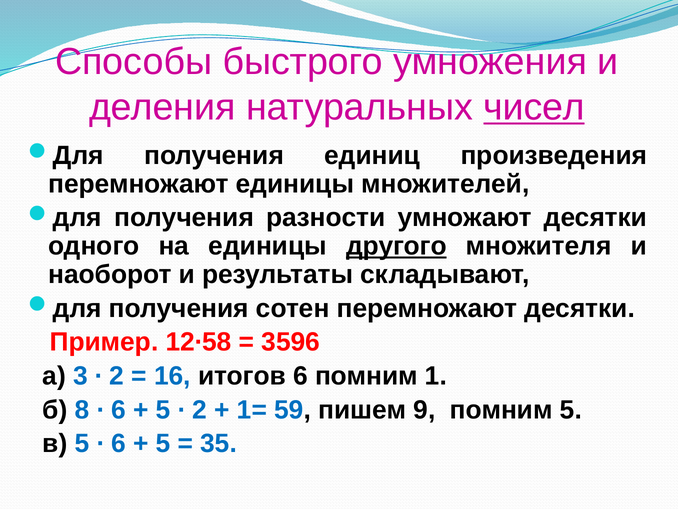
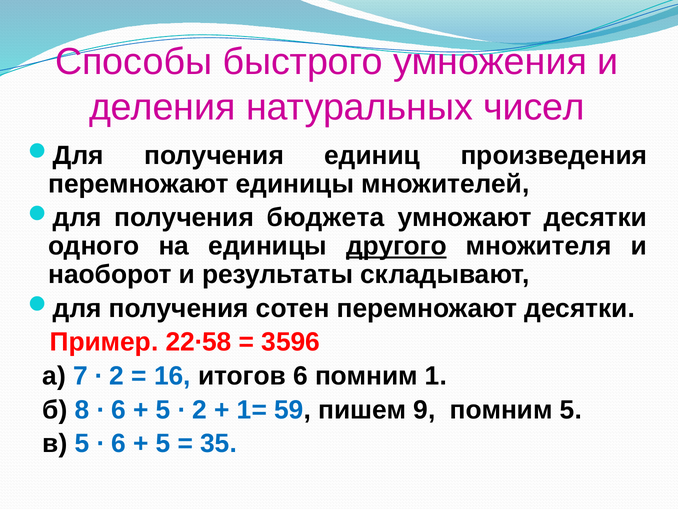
чисел underline: present -> none
разности: разности -> бюджета
12∙58: 12∙58 -> 22∙58
3: 3 -> 7
